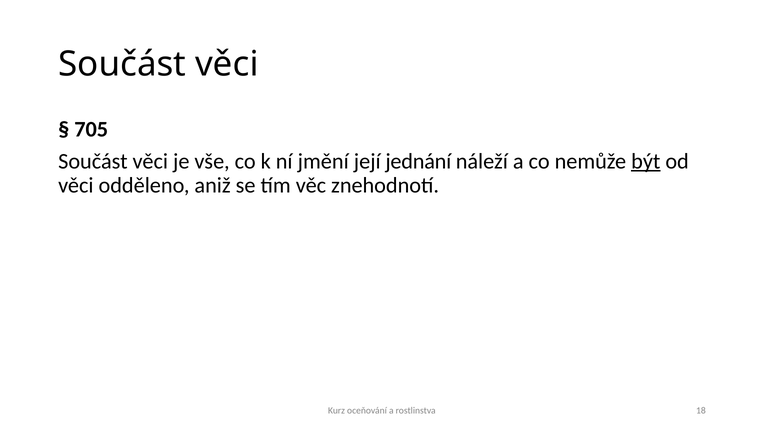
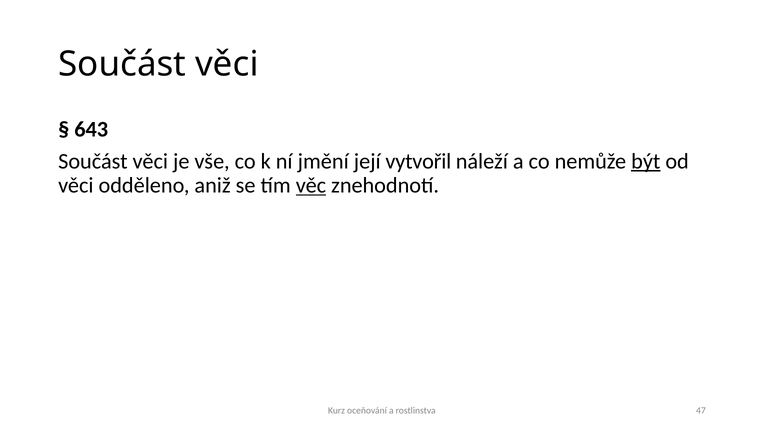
705: 705 -> 643
jednání: jednání -> vytvořil
věc underline: none -> present
18: 18 -> 47
